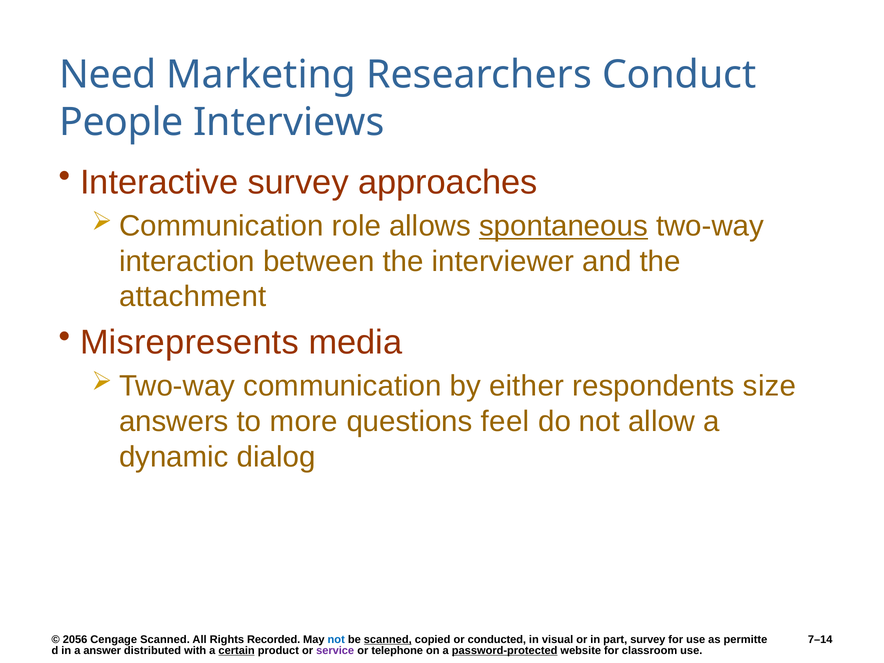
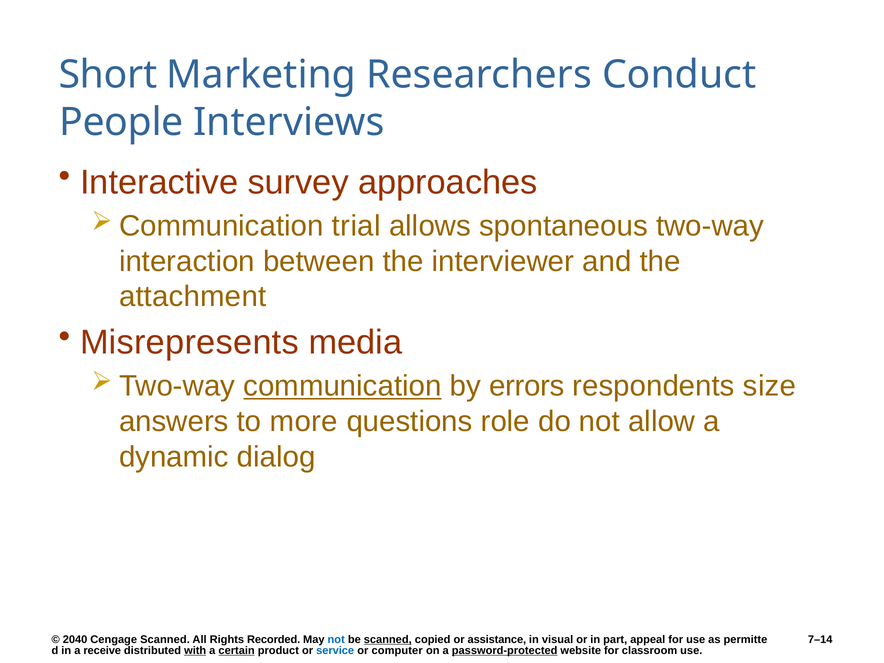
Need: Need -> Short
role: role -> trial
spontaneous underline: present -> none
communication underline: none -> present
either: either -> errors
feel: feel -> role
2056: 2056 -> 2040
conducted: conducted -> assistance
part survey: survey -> appeal
answer: answer -> receive
with underline: none -> present
service colour: purple -> blue
telephone: telephone -> computer
